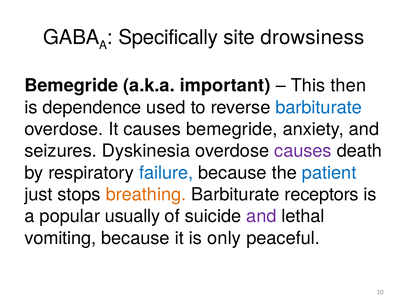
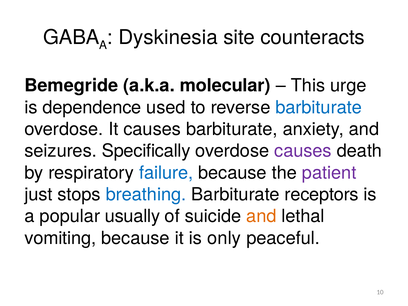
Specifically: Specifically -> Dyskinesia
drowsiness: drowsiness -> counteracts
important: important -> molecular
then: then -> urge
causes bemegride: bemegride -> barbiturate
Dyskinesia: Dyskinesia -> Specifically
patient colour: blue -> purple
breathing colour: orange -> blue
and at (261, 216) colour: purple -> orange
